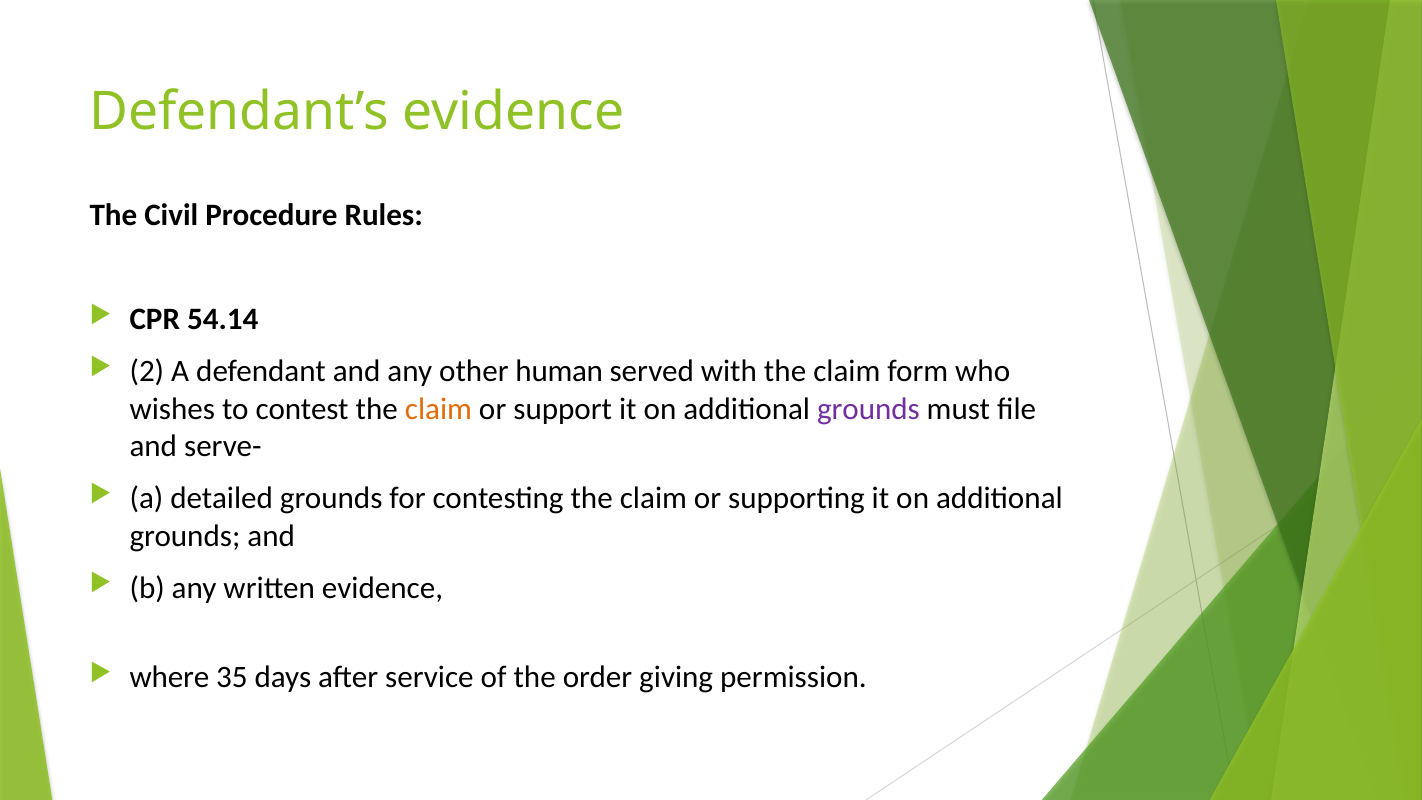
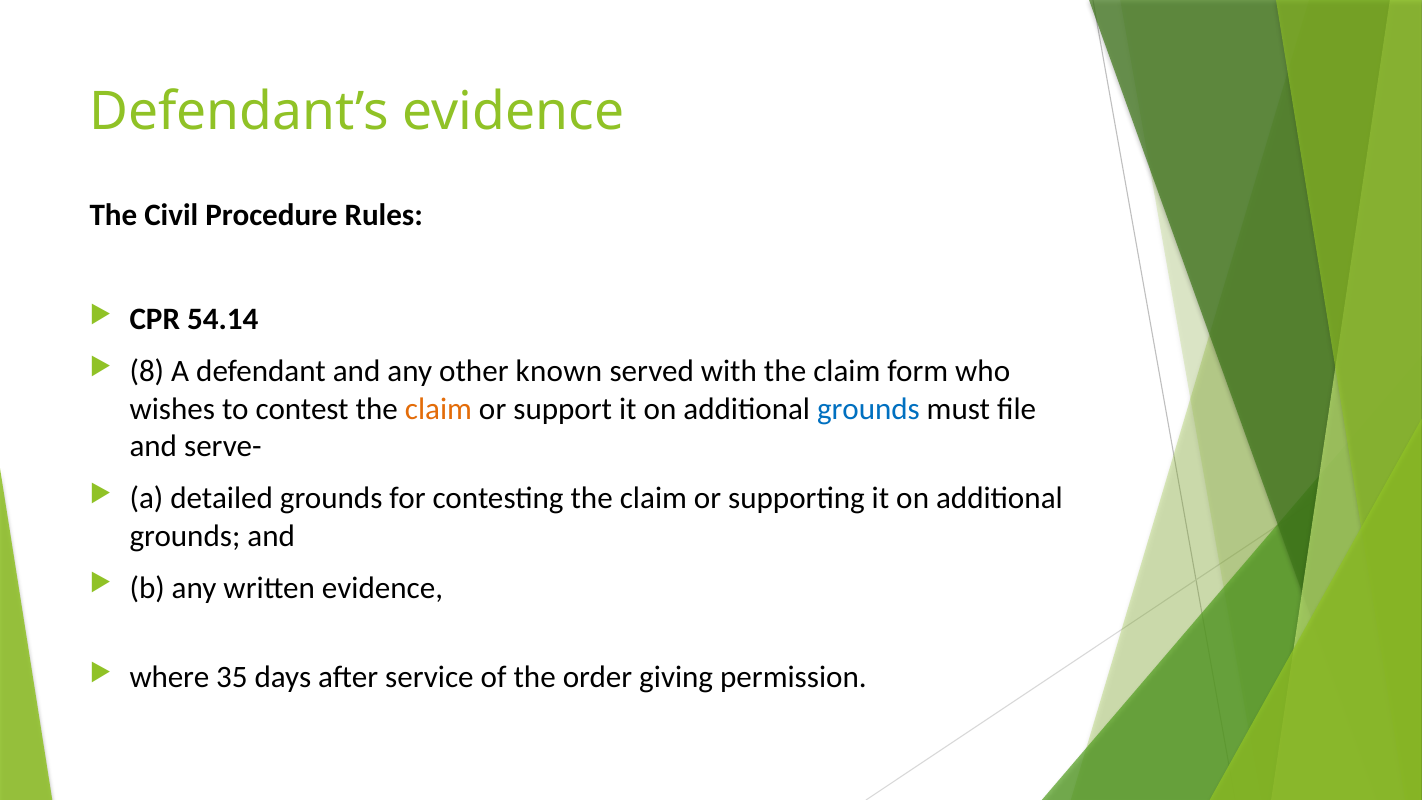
2: 2 -> 8
human: human -> known
grounds at (868, 409) colour: purple -> blue
